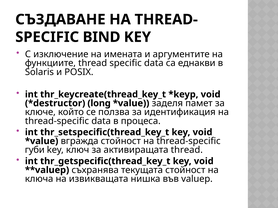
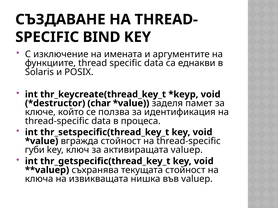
long: long -> char
активиращата thread: thread -> valuep
